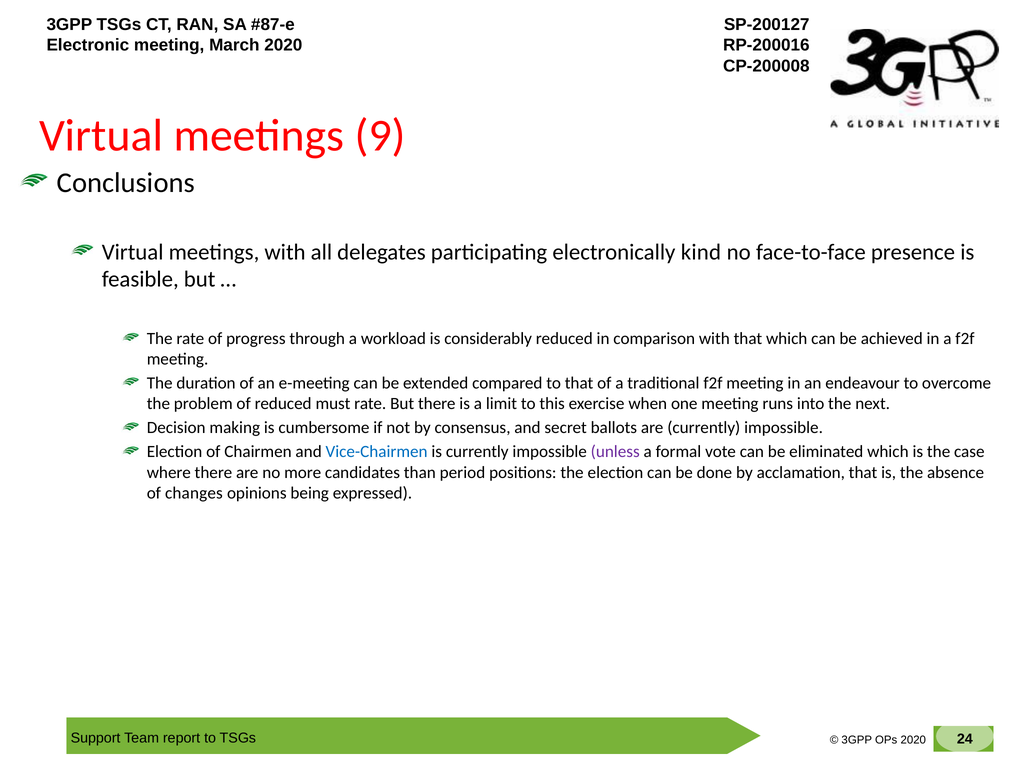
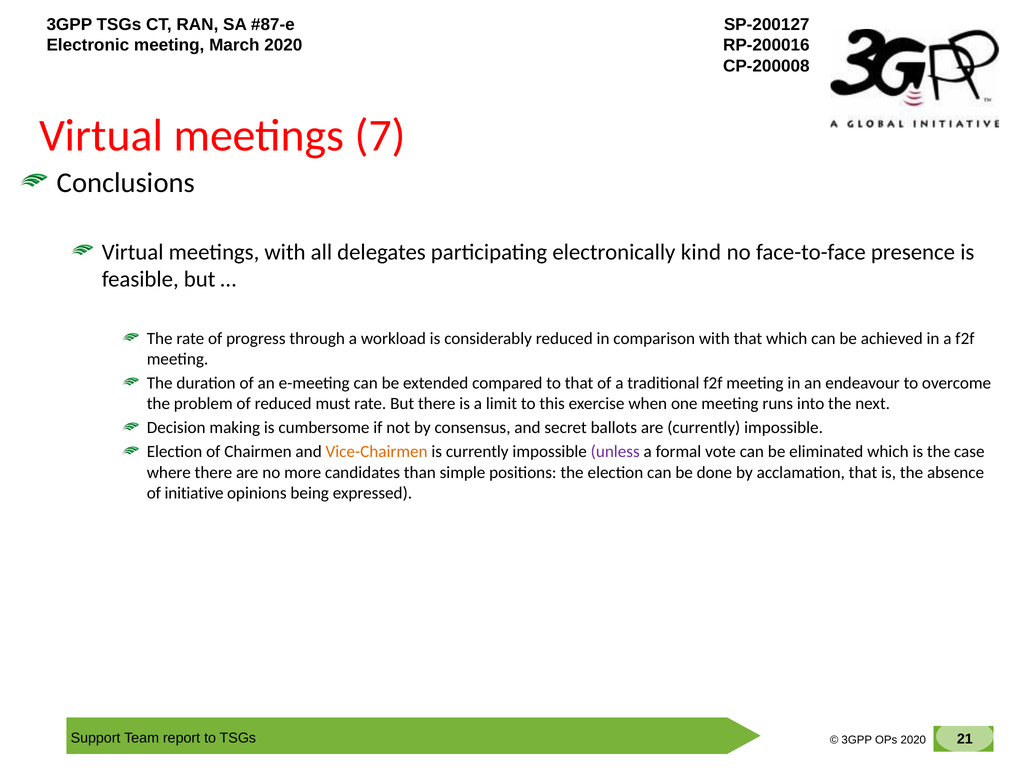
9: 9 -> 7
Vice-Chairmen colour: blue -> orange
period: period -> simple
changes: changes -> initiative
24: 24 -> 21
